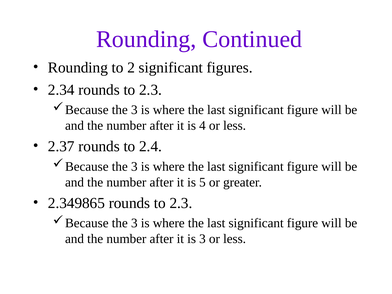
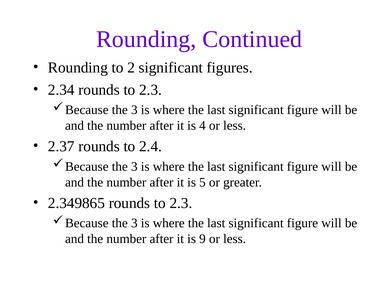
is 3: 3 -> 9
